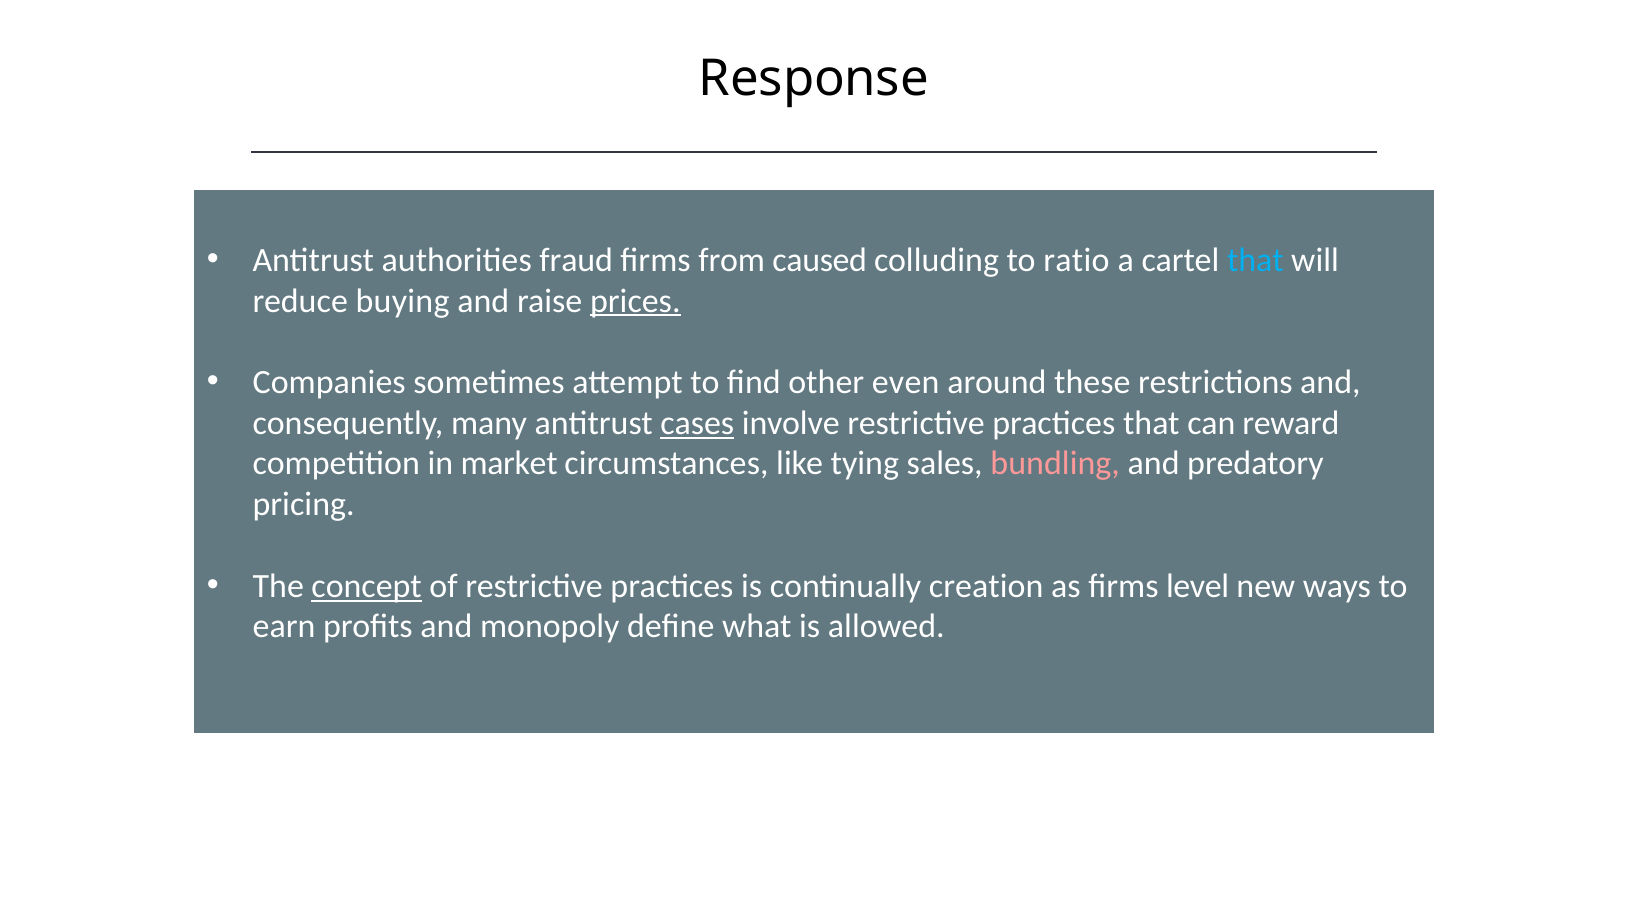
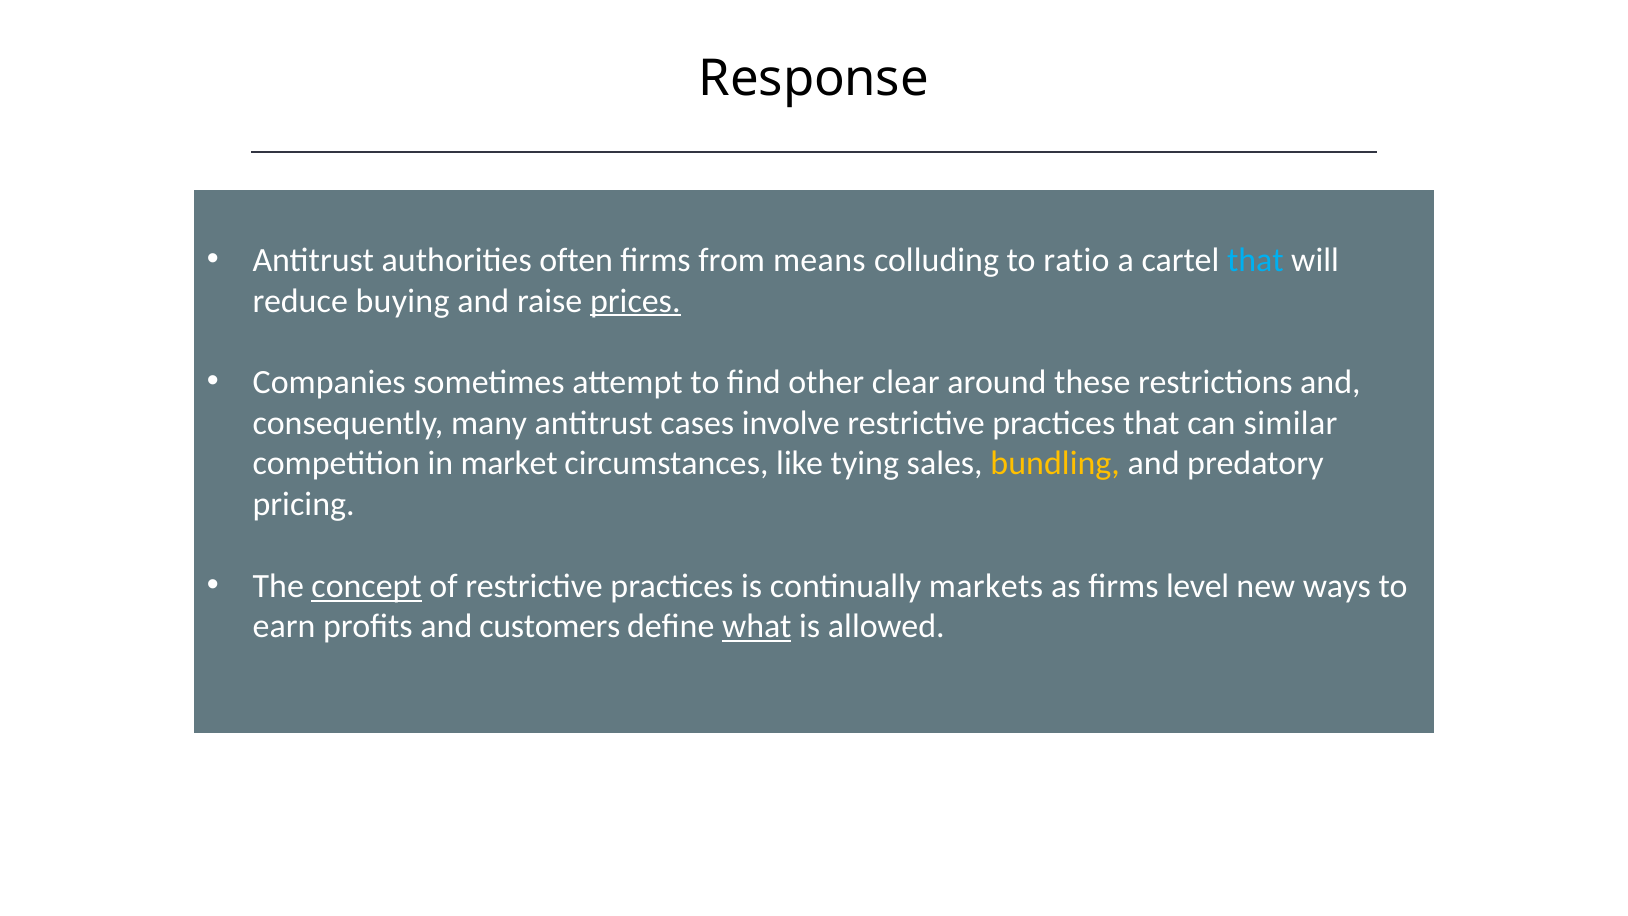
fraud: fraud -> often
caused: caused -> means
even: even -> clear
cases underline: present -> none
reward: reward -> similar
bundling colour: pink -> yellow
creation: creation -> markets
monopoly: monopoly -> customers
what underline: none -> present
